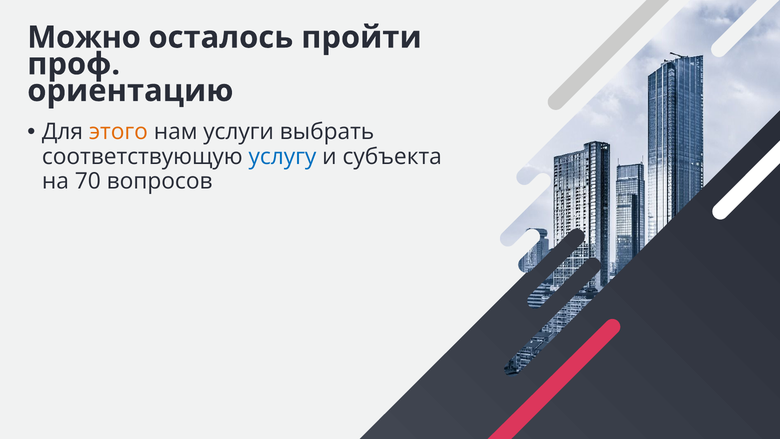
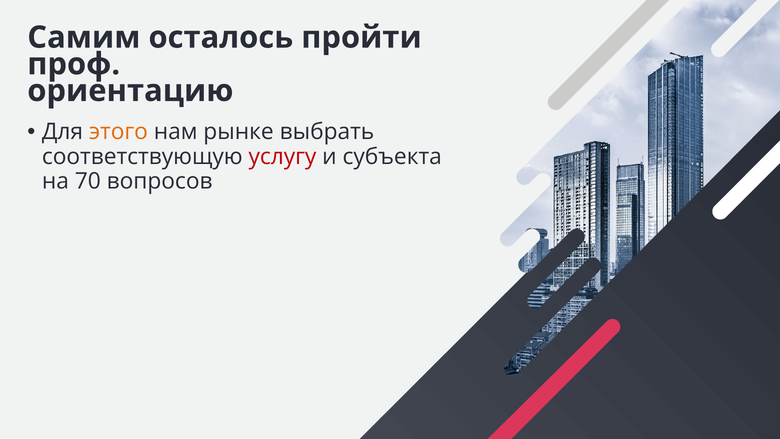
Можно: Можно -> Самим
услуги: услуги -> рынке
услугу colour: blue -> red
